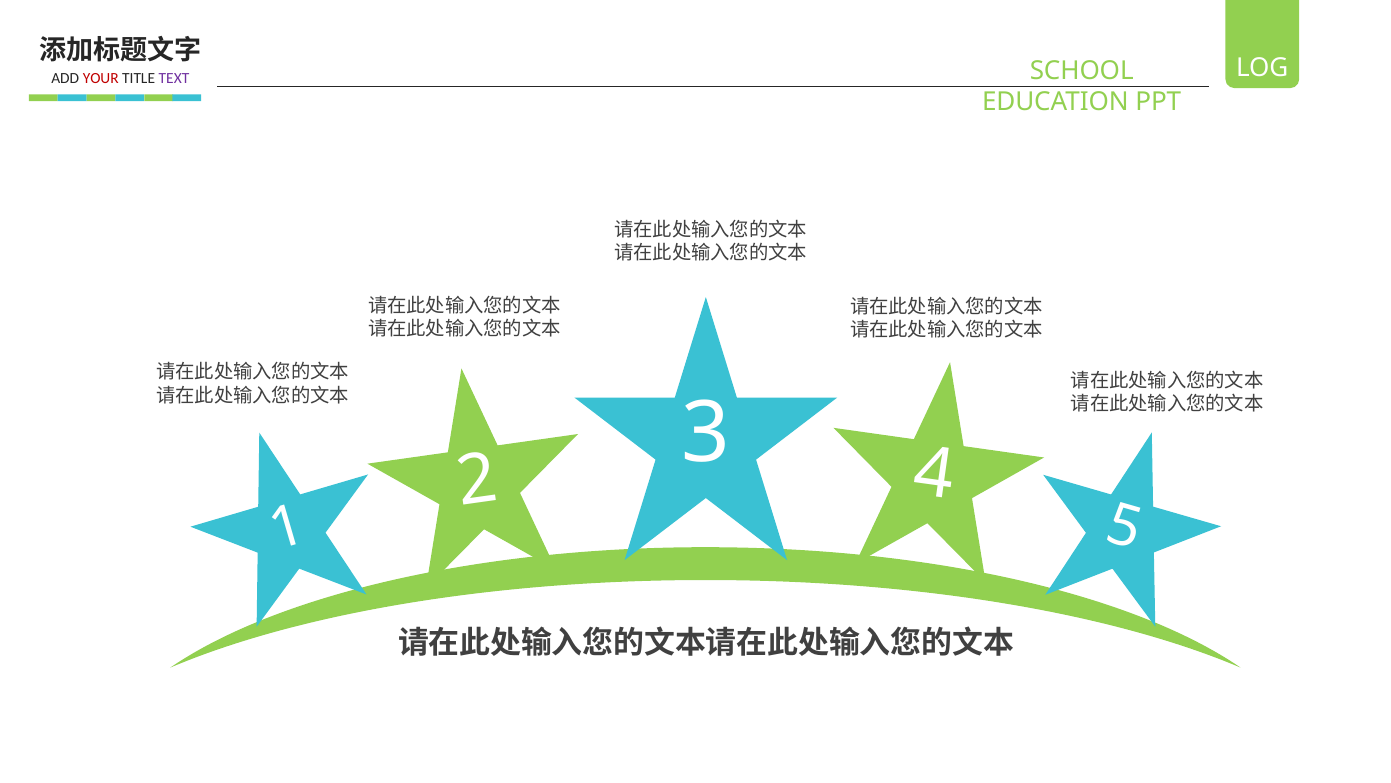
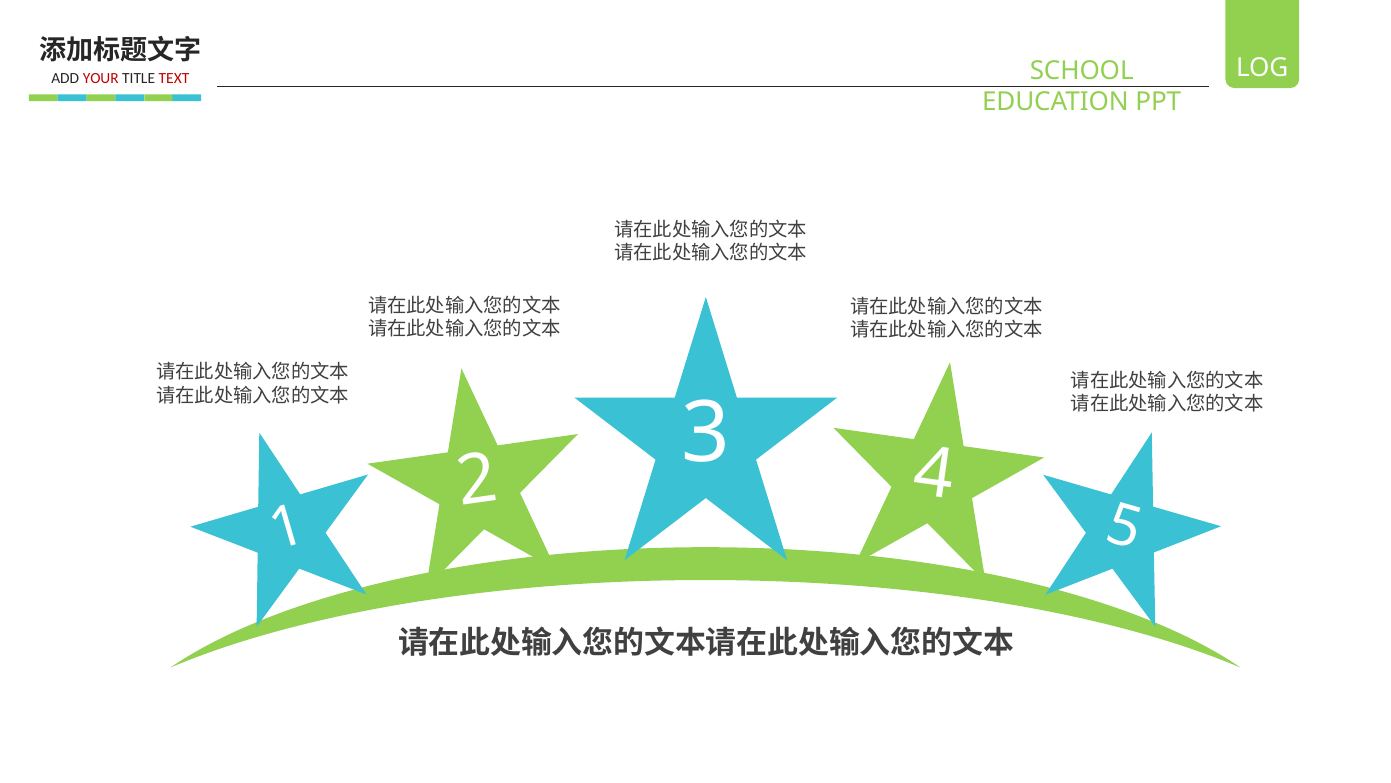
TEXT colour: purple -> red
